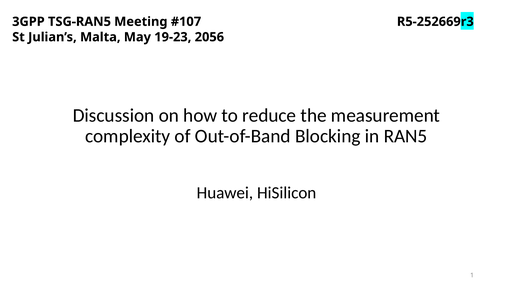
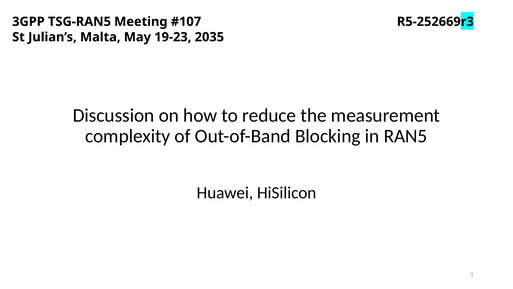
2056: 2056 -> 2035
